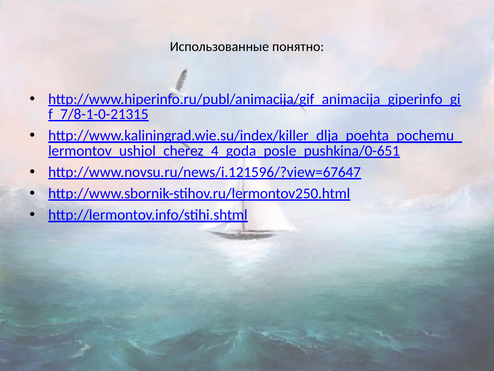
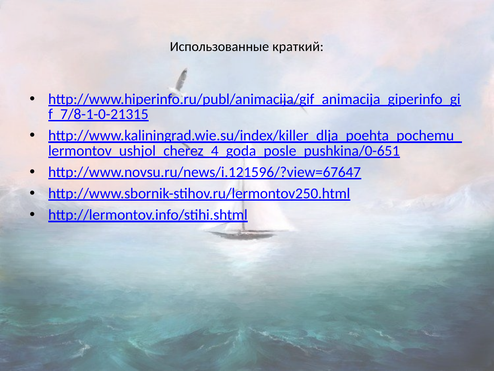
понятно: понятно -> краткий
